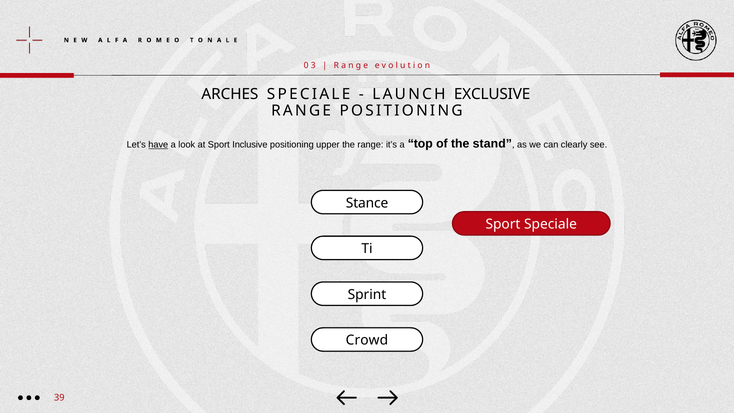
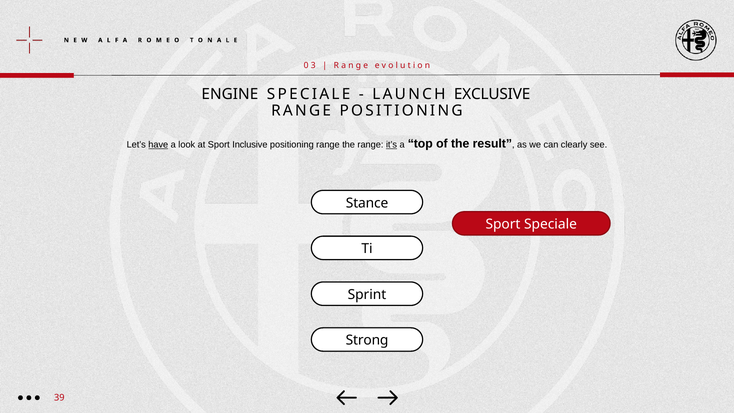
ARCHES: ARCHES -> ENGINE
positioning upper: upper -> range
it’s underline: none -> present
stand: stand -> result
Crowd: Crowd -> Strong
